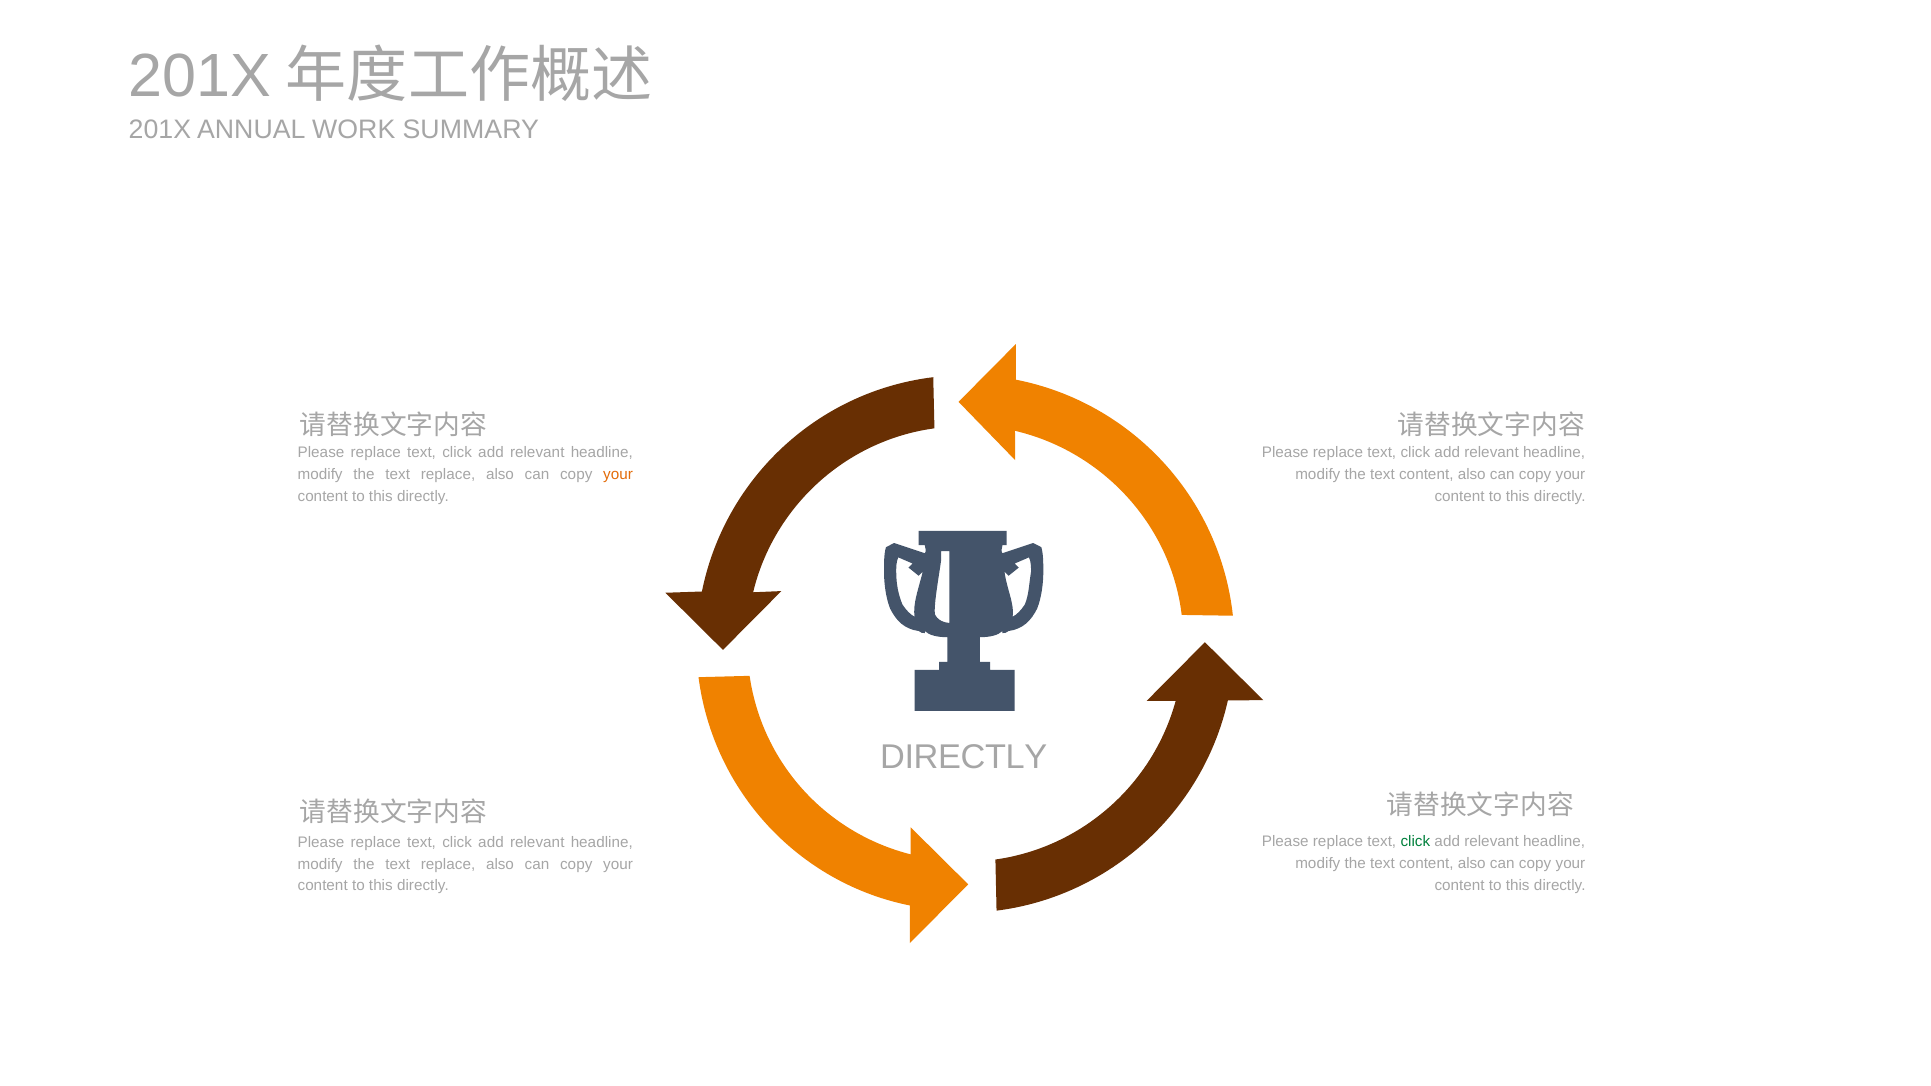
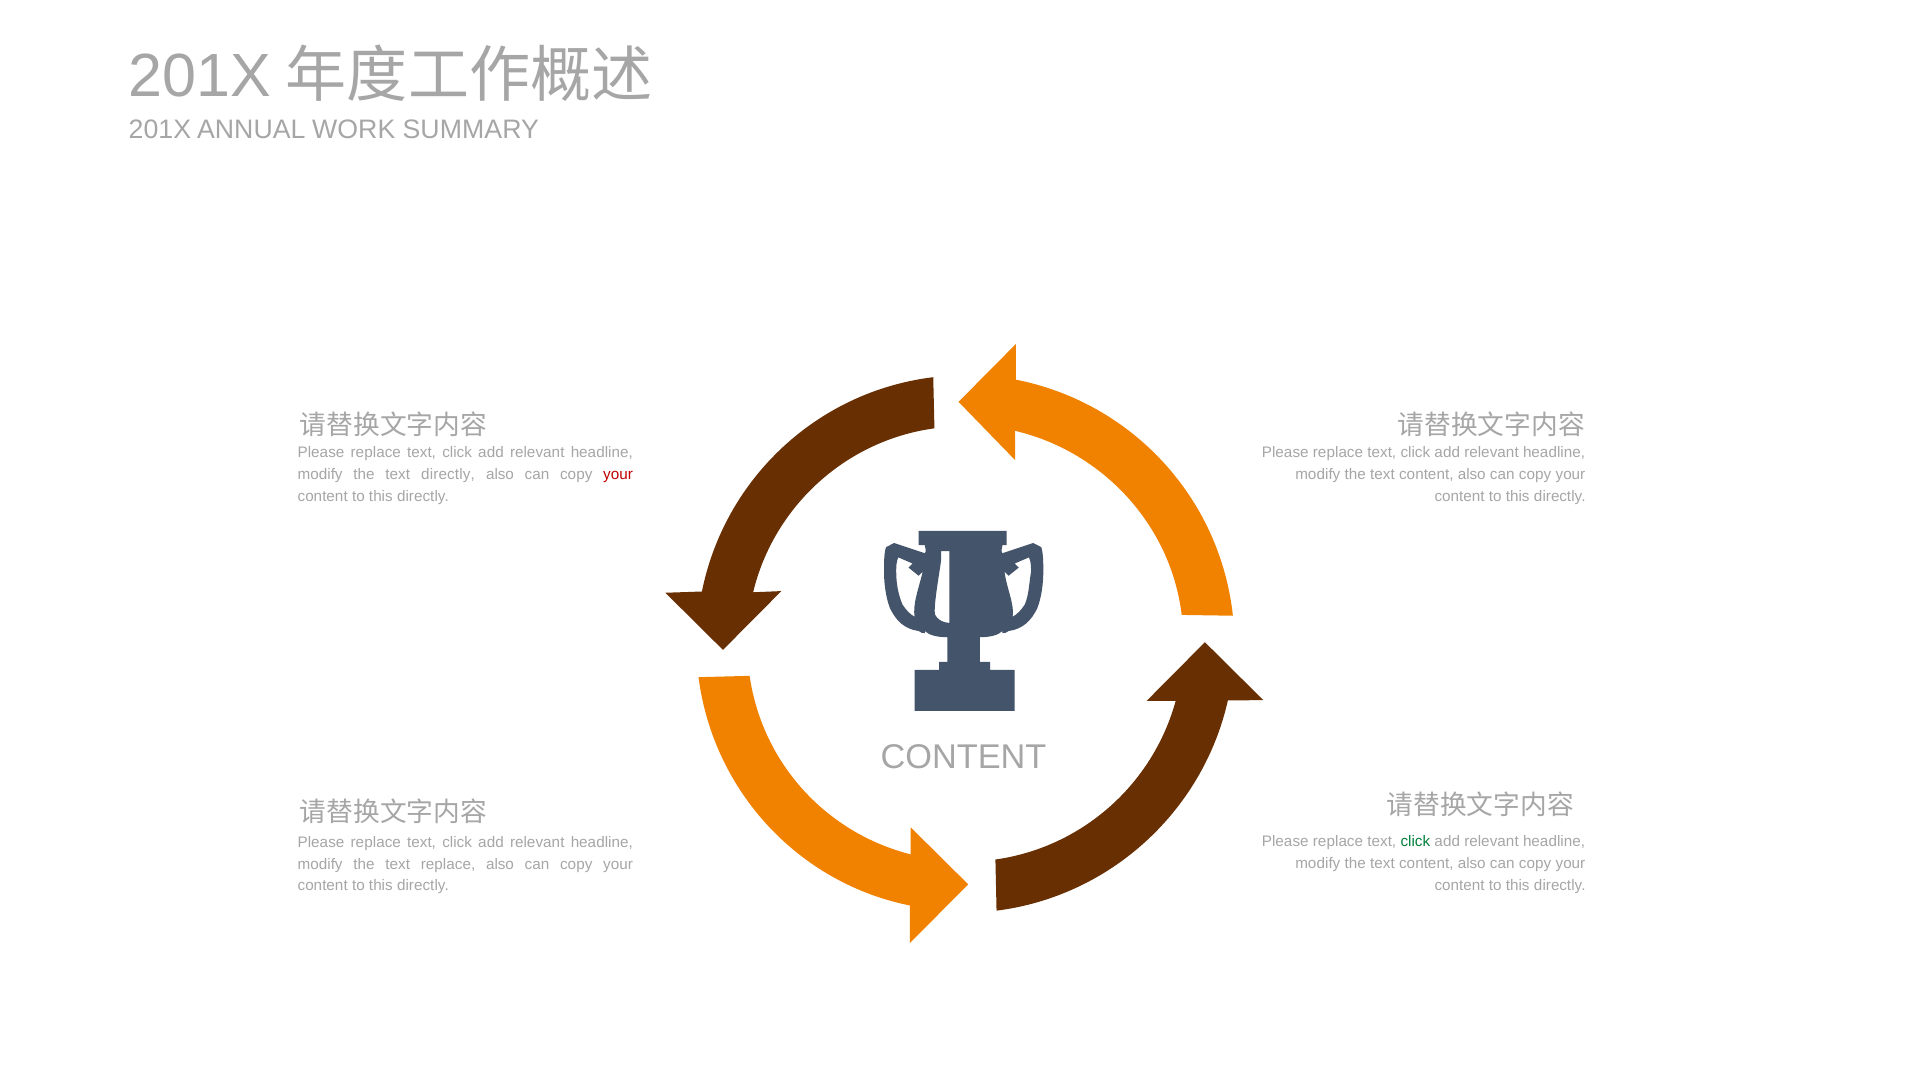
replace at (448, 474): replace -> directly
your at (618, 474) colour: orange -> red
DIRECTLY at (964, 758): DIRECTLY -> CONTENT
